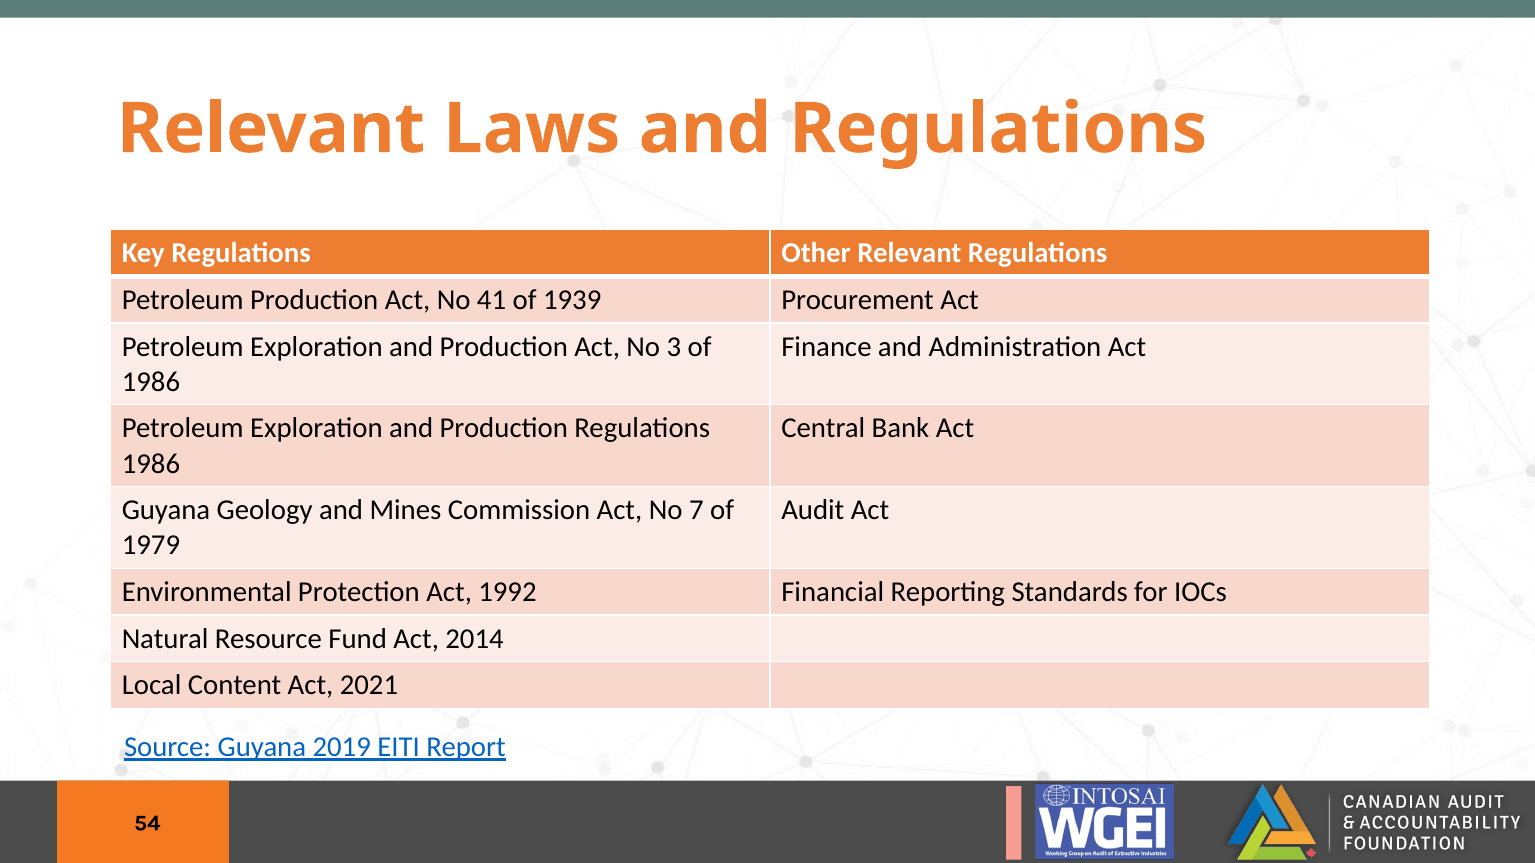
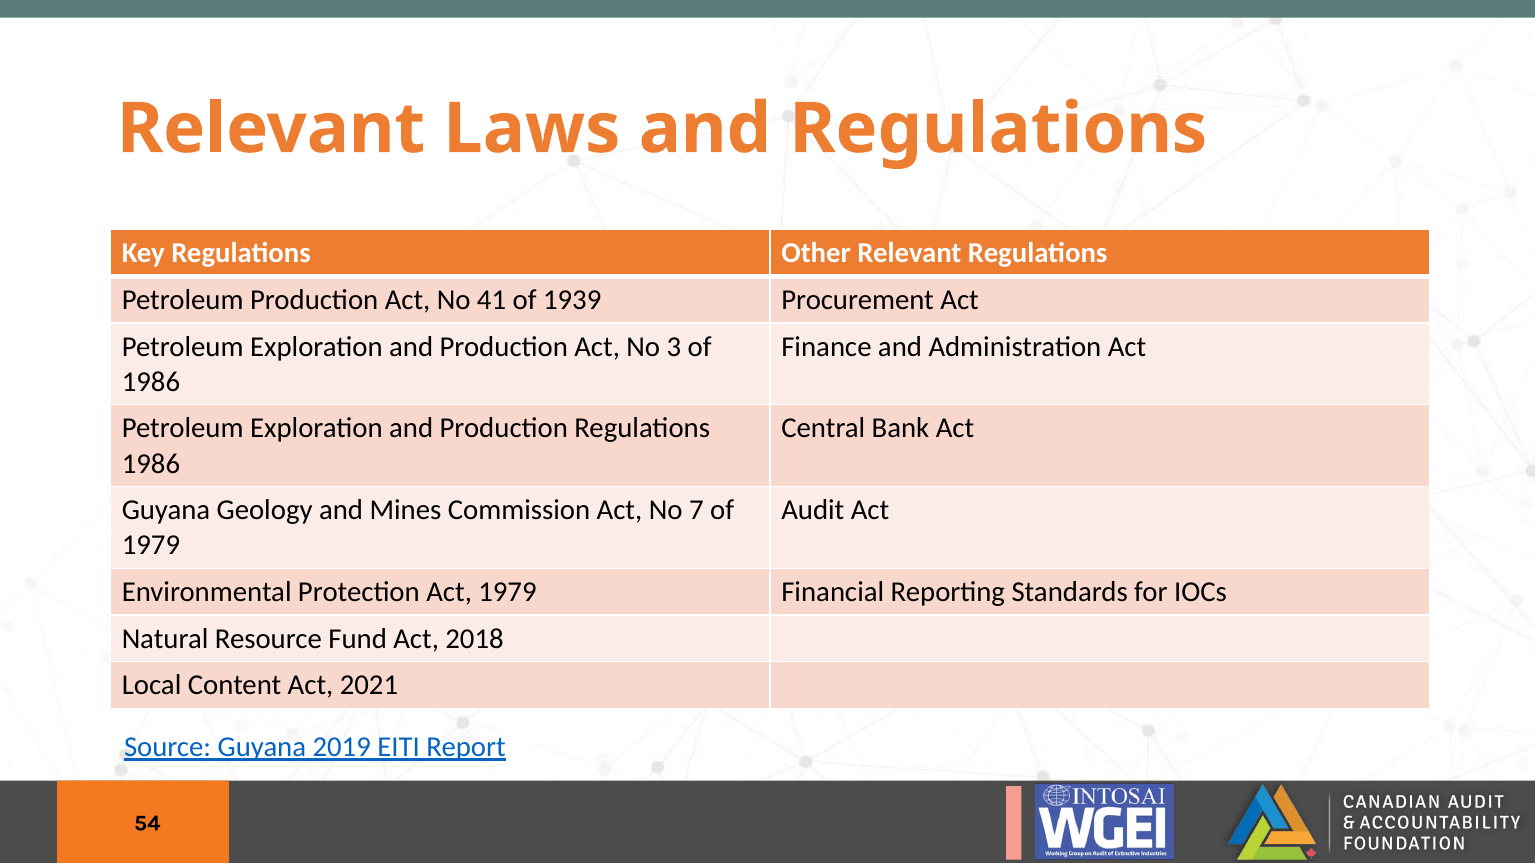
Act 1992: 1992 -> 1979
2014: 2014 -> 2018
